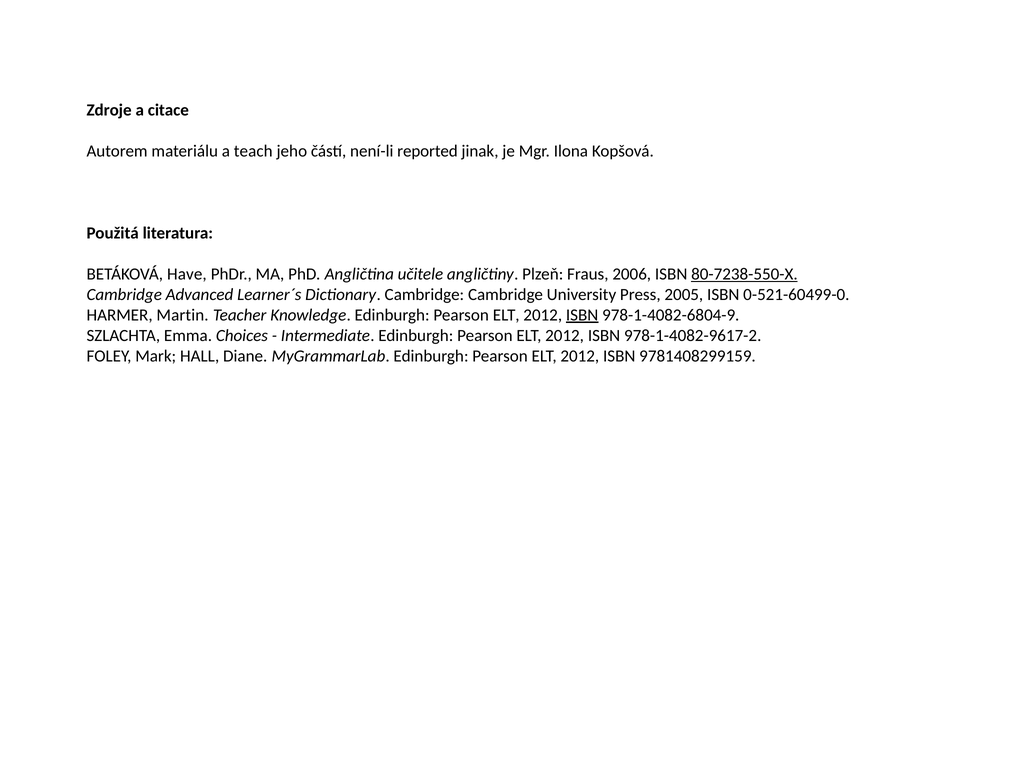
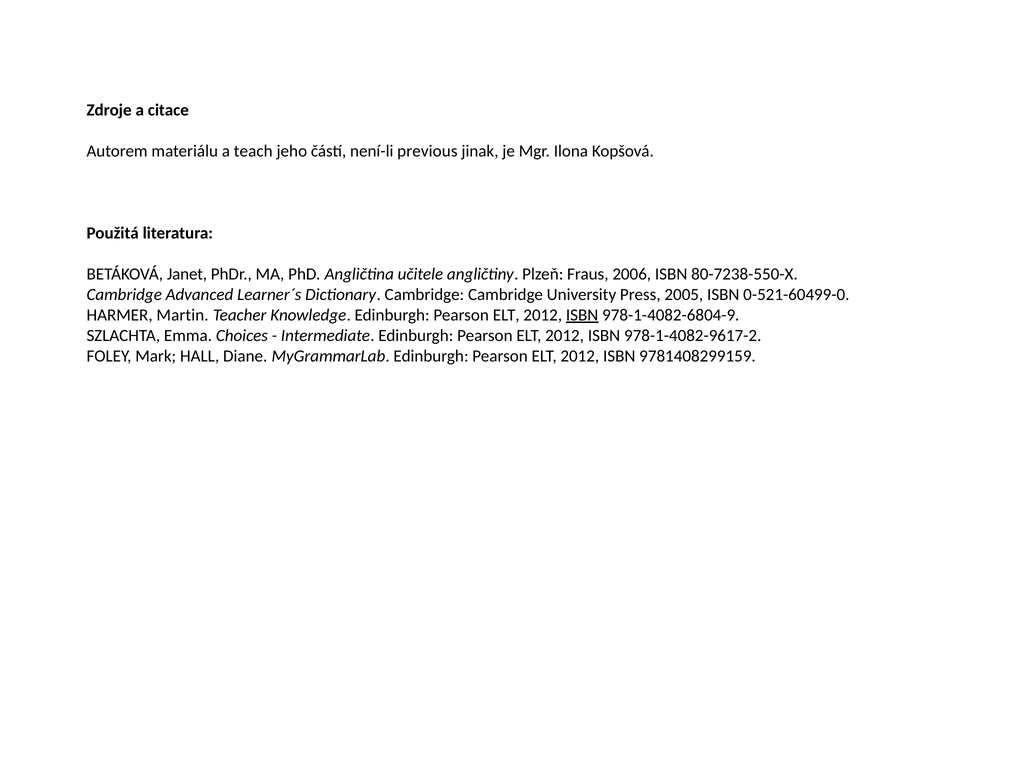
reported: reported -> previous
Have: Have -> Janet
80-7238-550-X underline: present -> none
